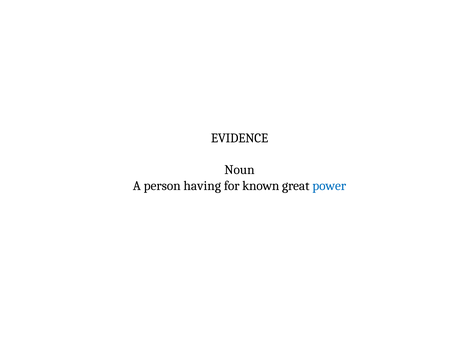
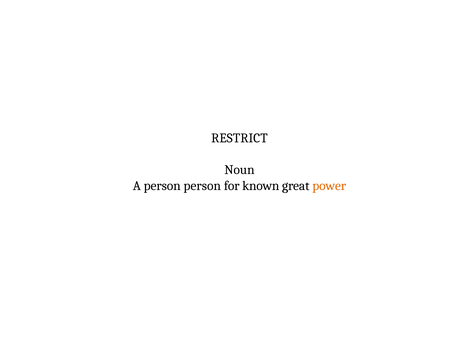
EVIDENCE: EVIDENCE -> RESTRICT
person having: having -> person
power colour: blue -> orange
